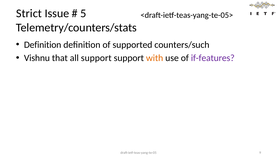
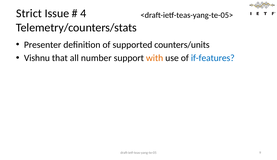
5: 5 -> 4
Definition at (43, 45): Definition -> Presenter
counters/such: counters/such -> counters/units
all support: support -> number
if-features colour: purple -> blue
